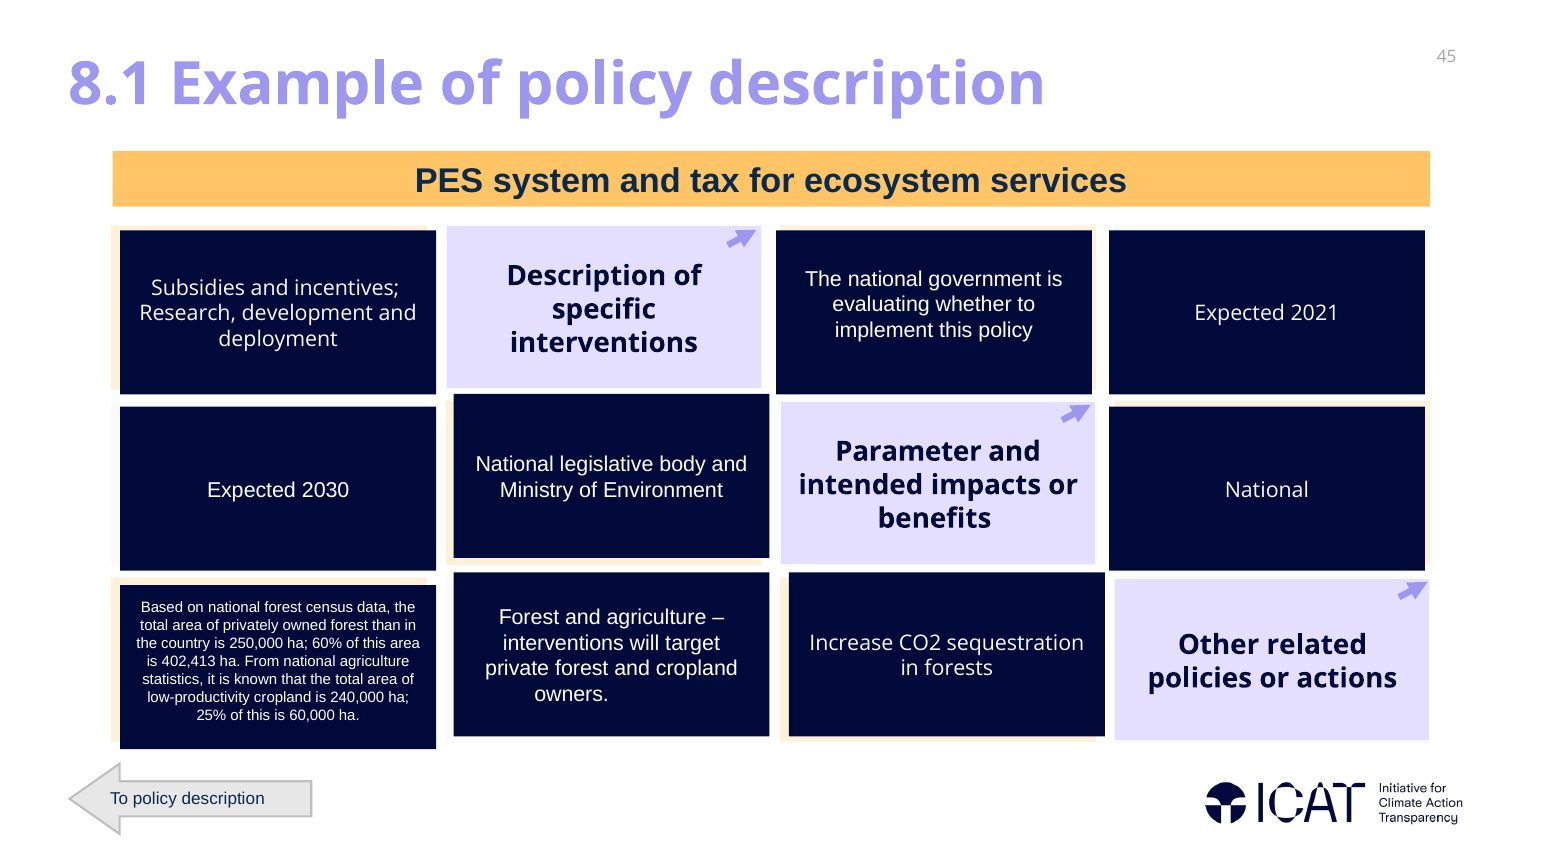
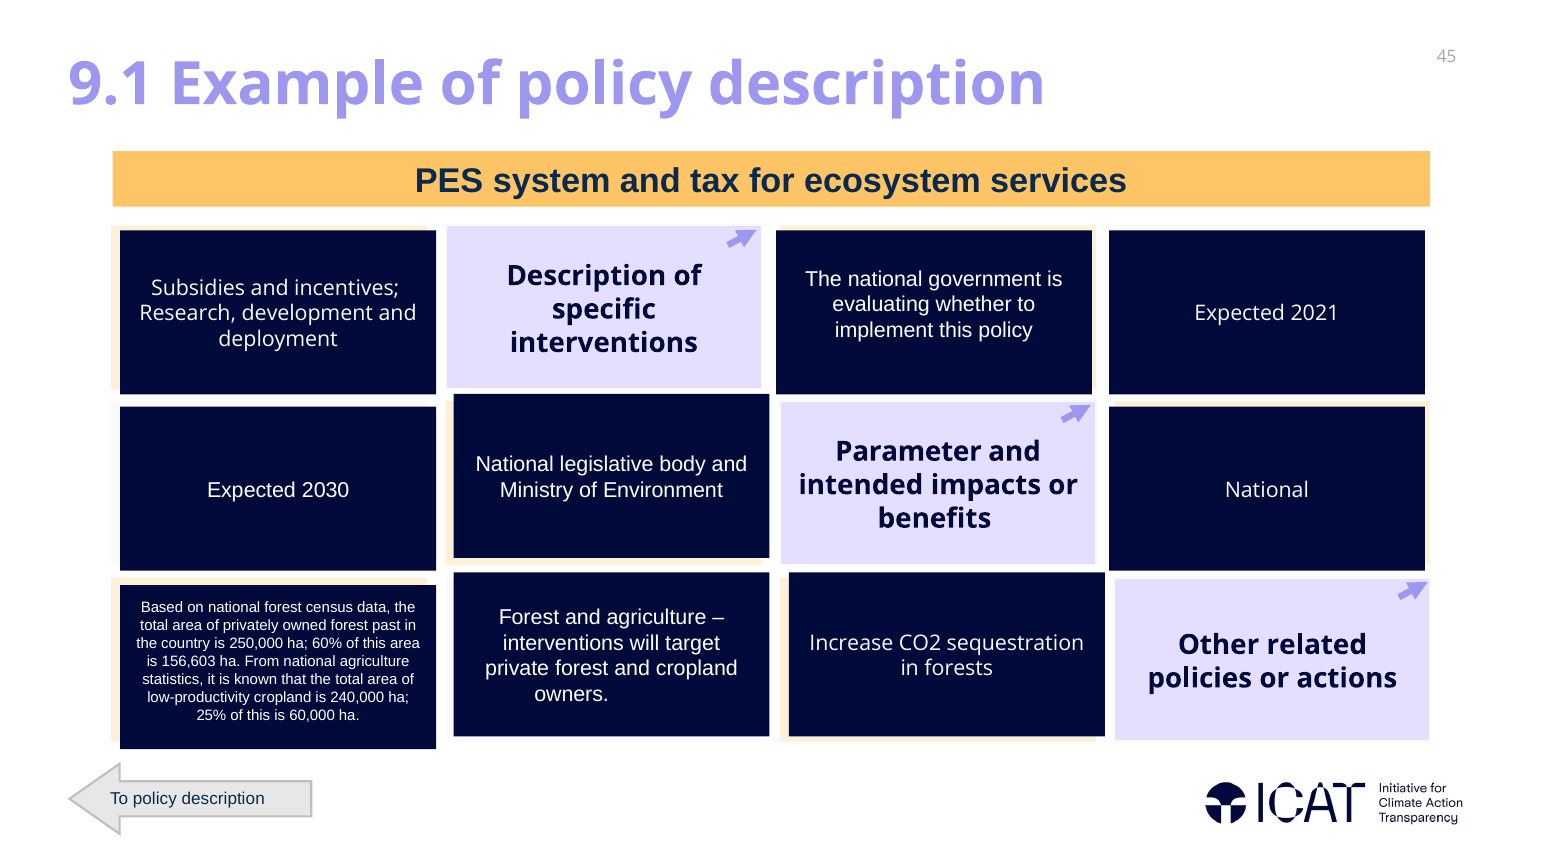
8.1: 8.1 -> 9.1
than: than -> past
402,413: 402,413 -> 156,603
